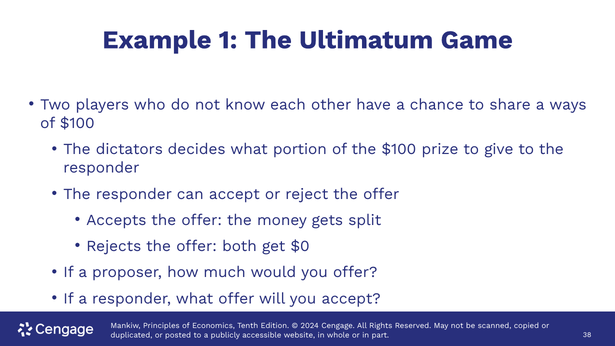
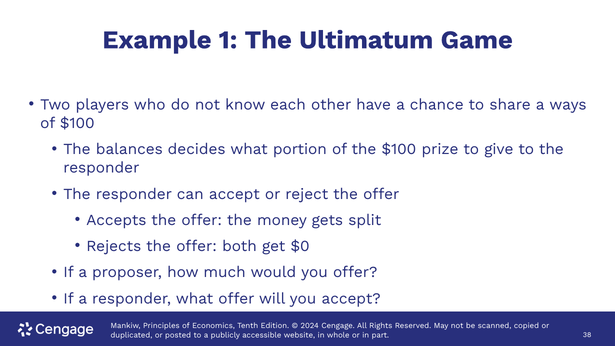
dictators: dictators -> balances
